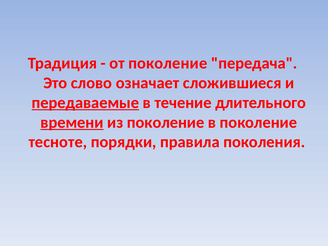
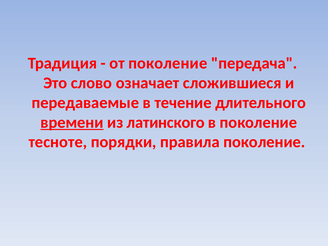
передаваемые underline: present -> none
из поколение: поколение -> латинского
правила поколения: поколения -> поколение
